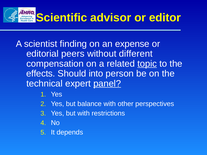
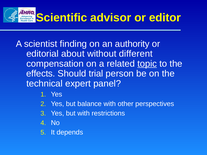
expense: expense -> authority
peers: peers -> about
into: into -> trial
panel underline: present -> none
